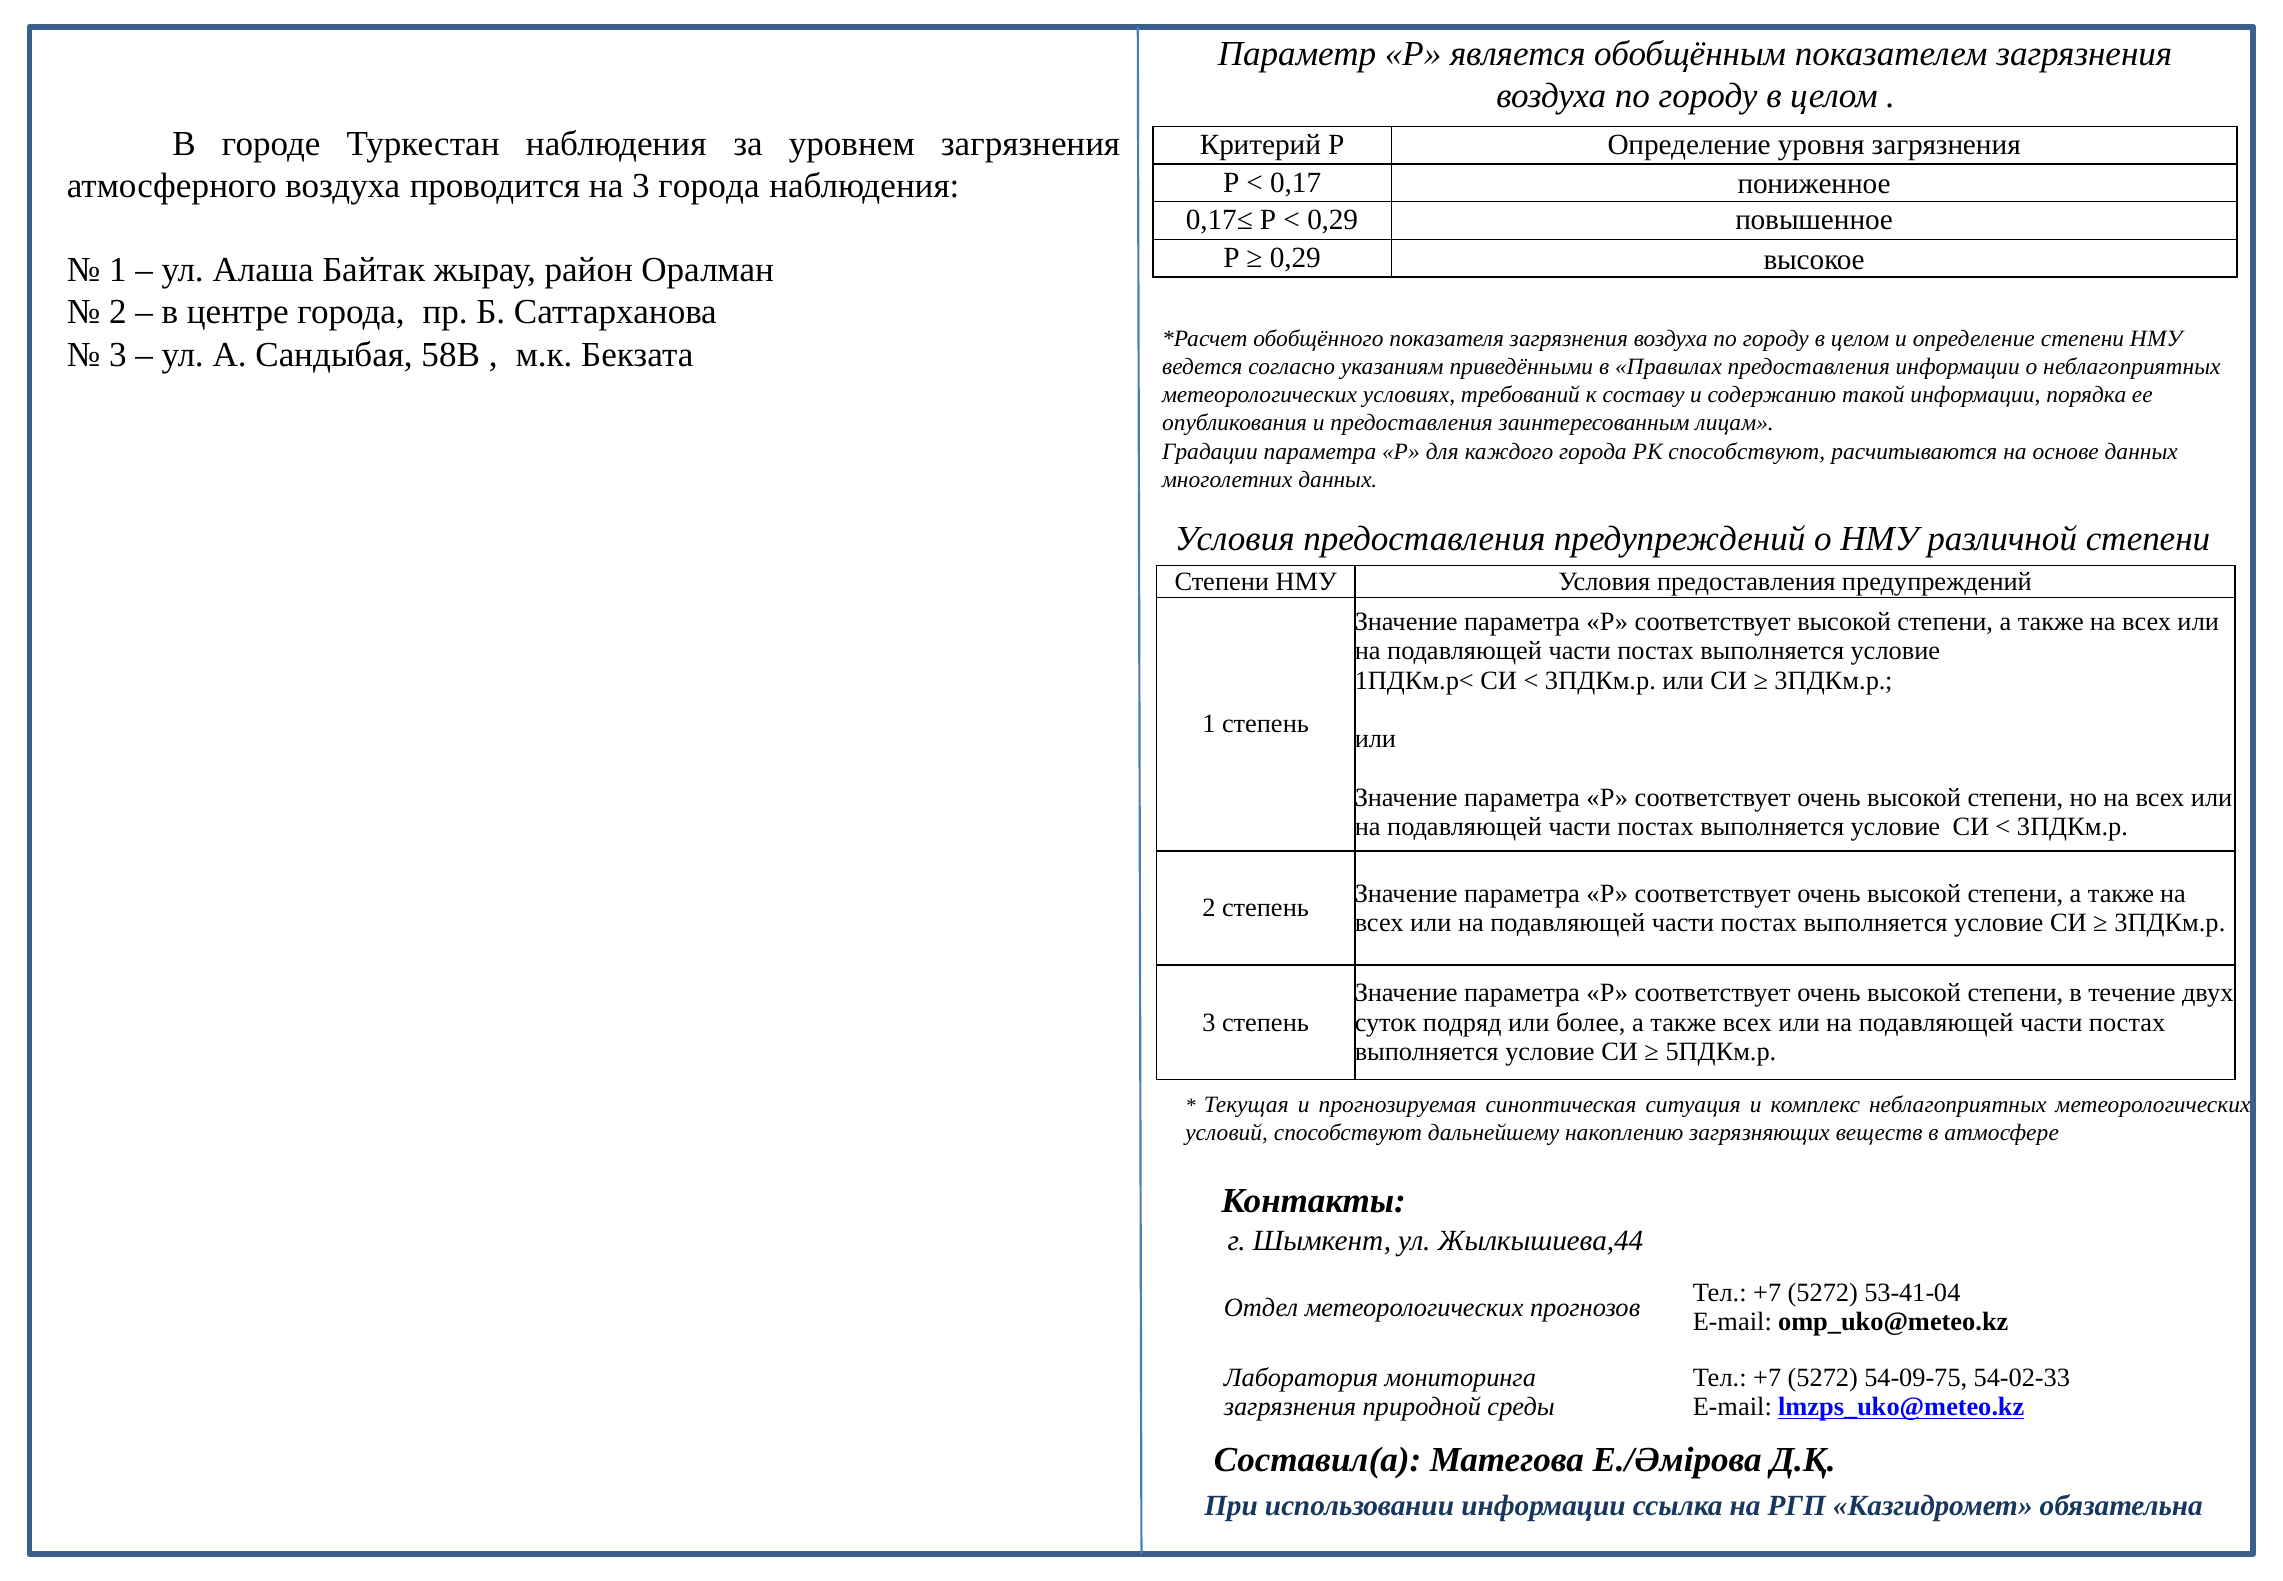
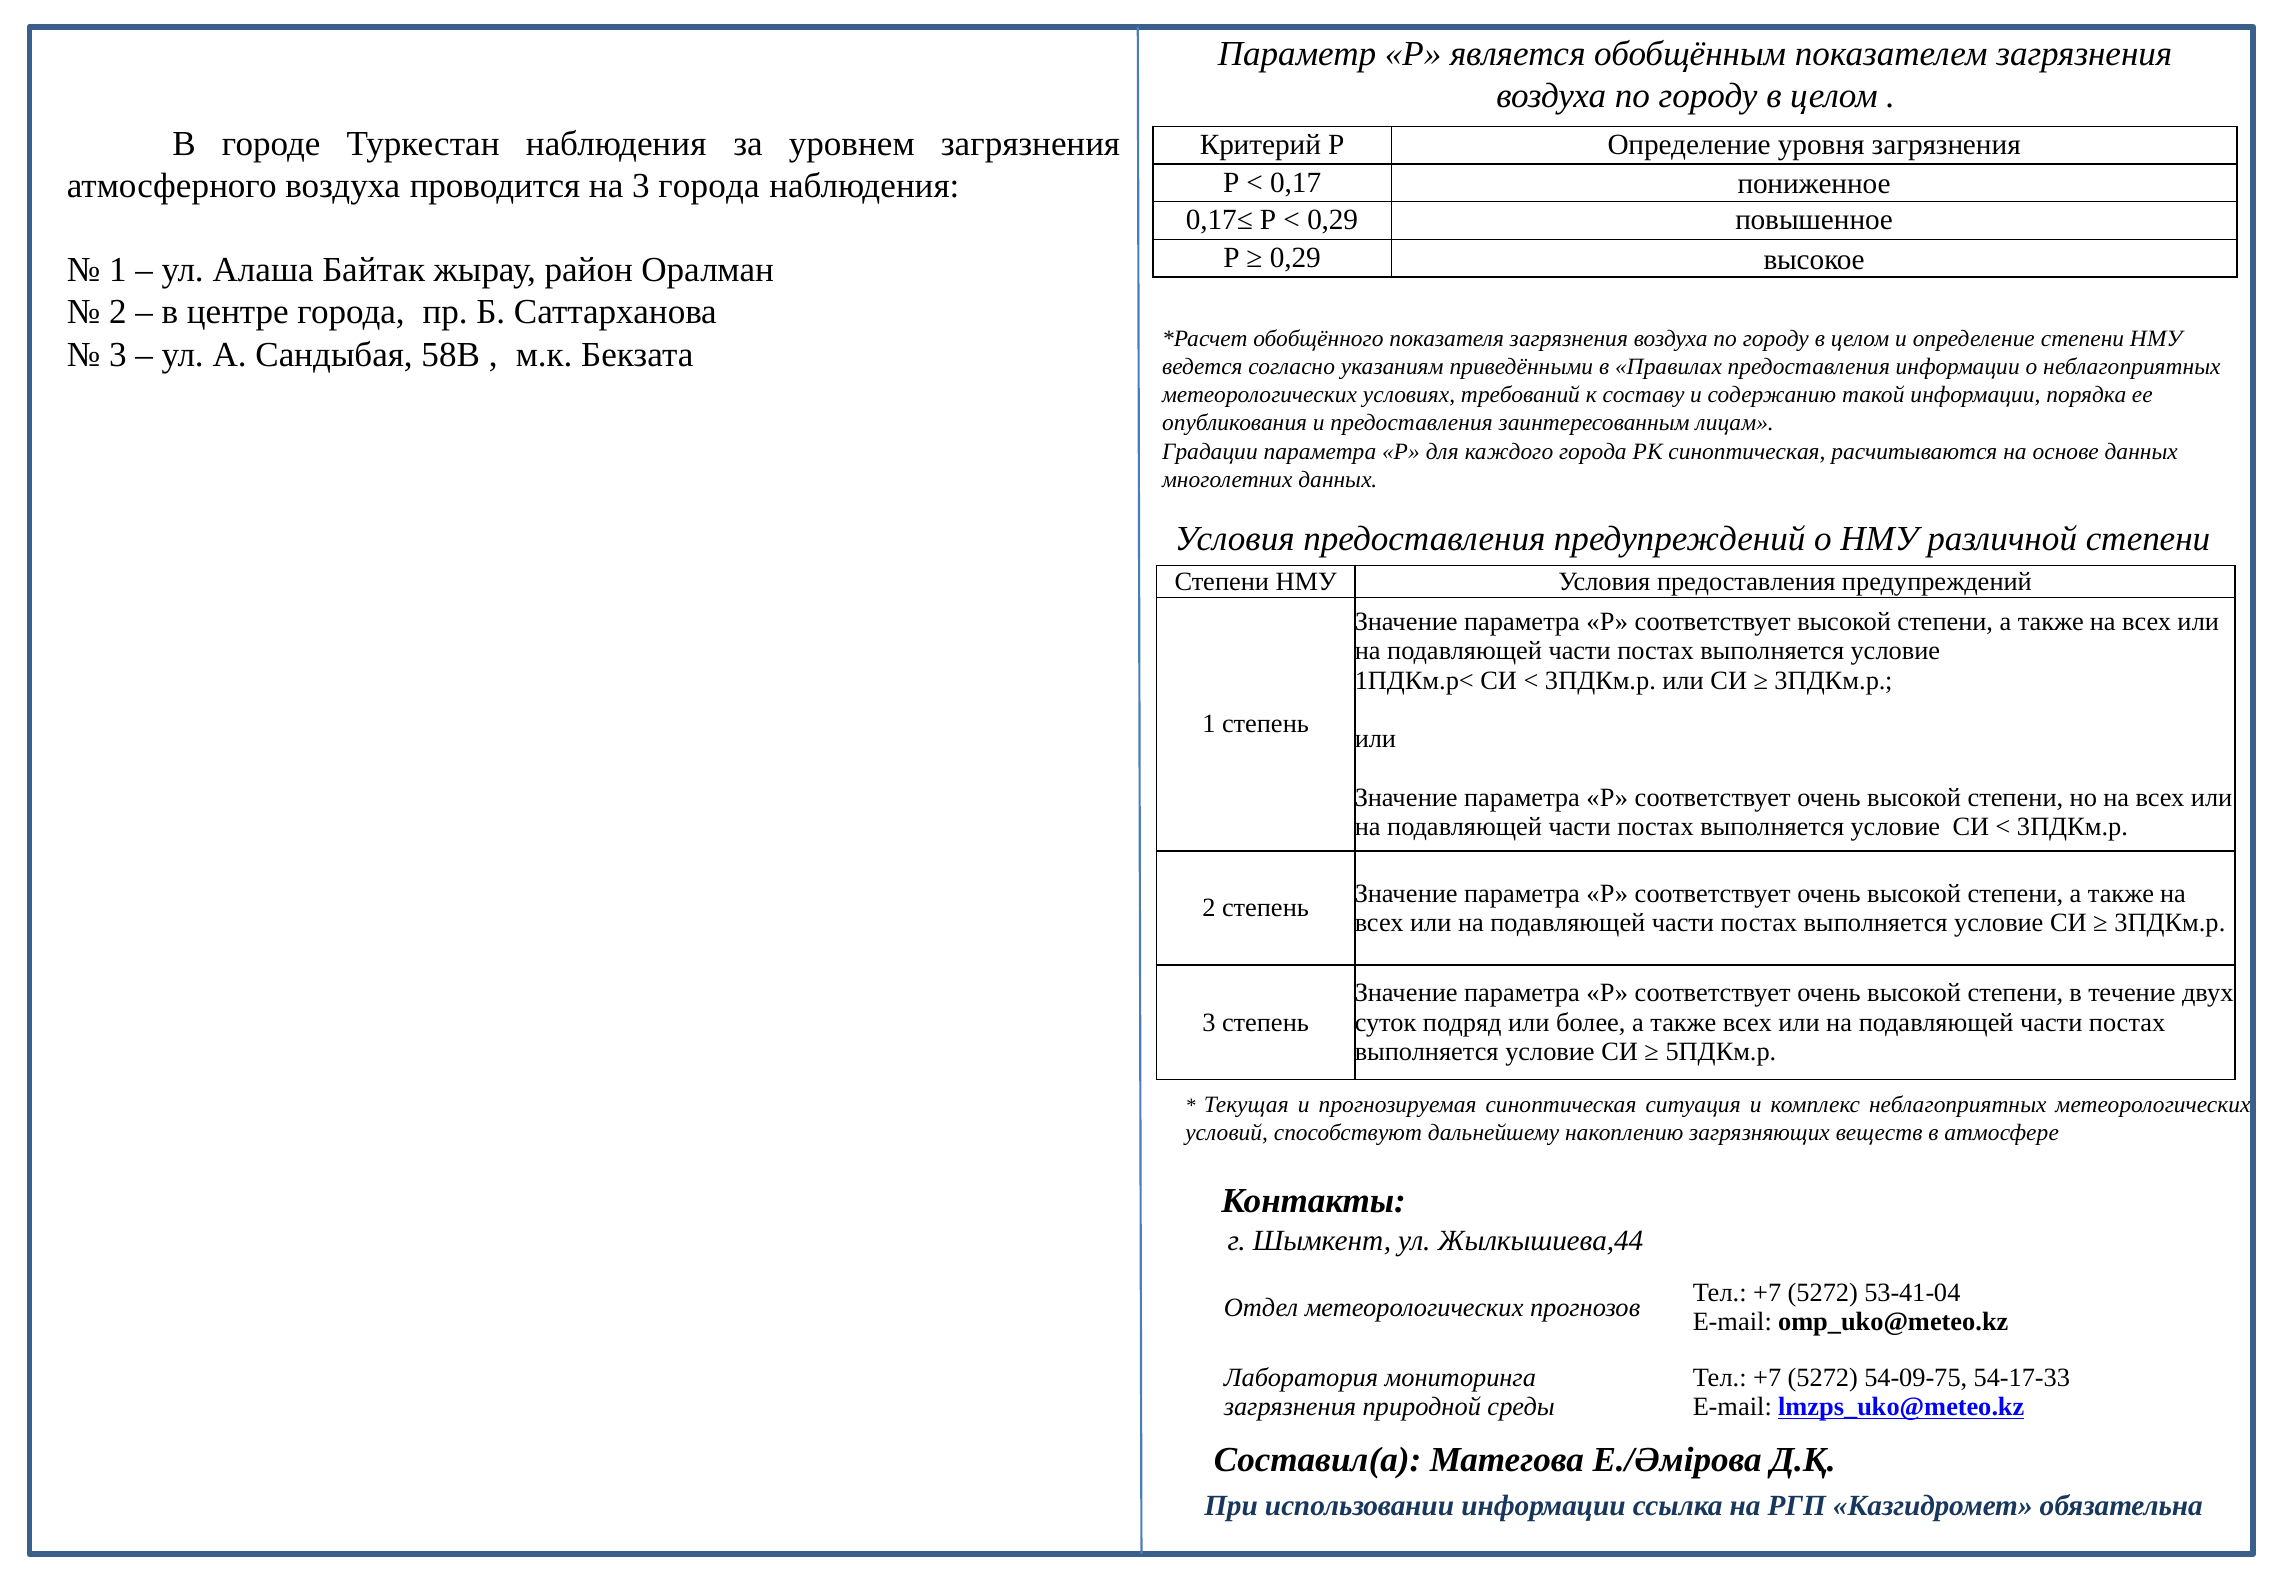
РК способствуют: способствуют -> синоптическая
54-02-33: 54-02-33 -> 54-17-33
